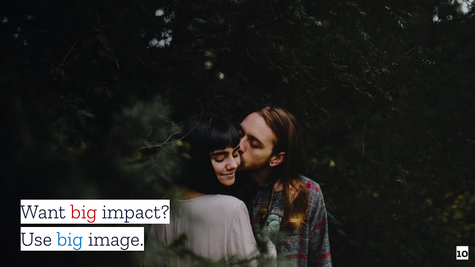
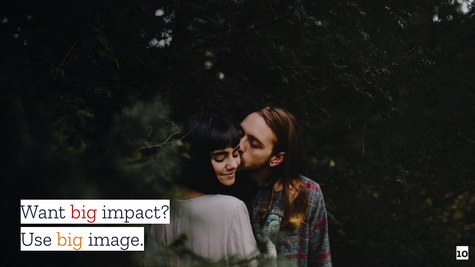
big at (70, 239) colour: blue -> orange
